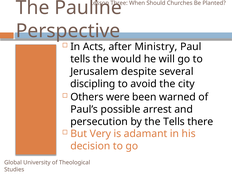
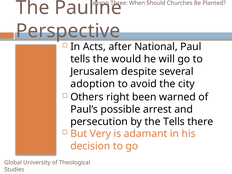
Ministry: Ministry -> National
discipling: discipling -> adoption
were: were -> right
